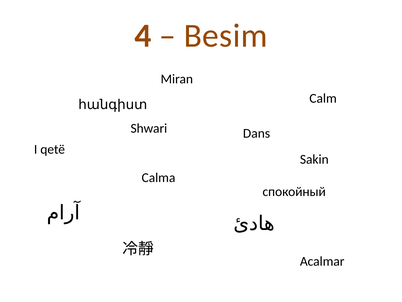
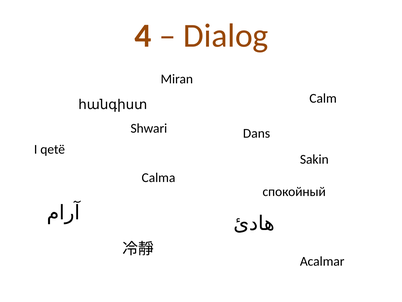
Besim: Besim -> Dialog
